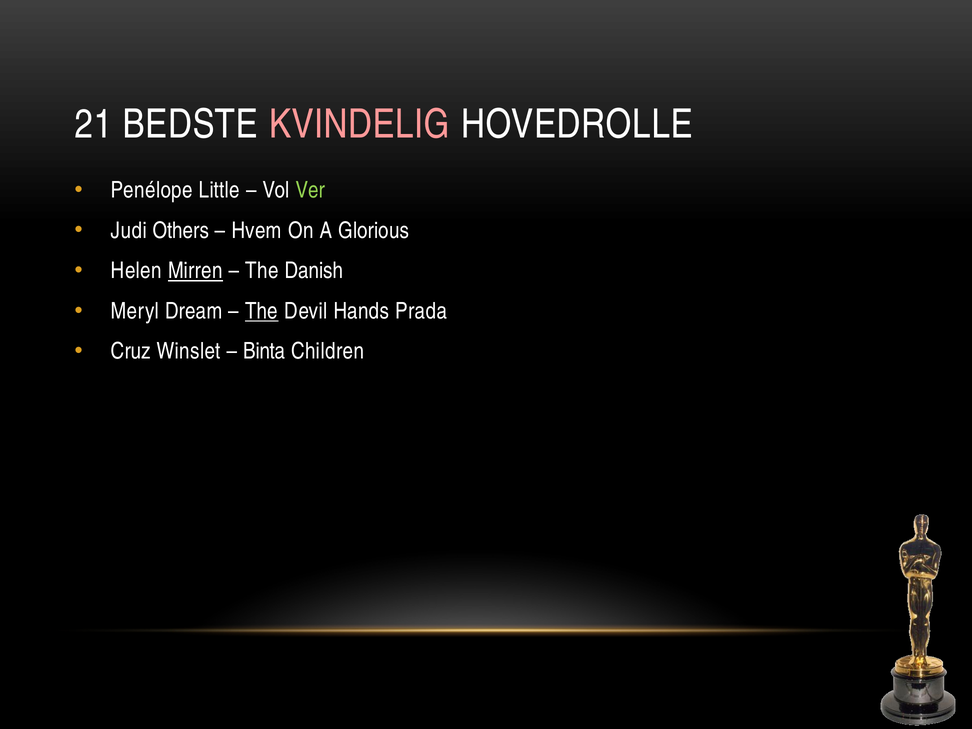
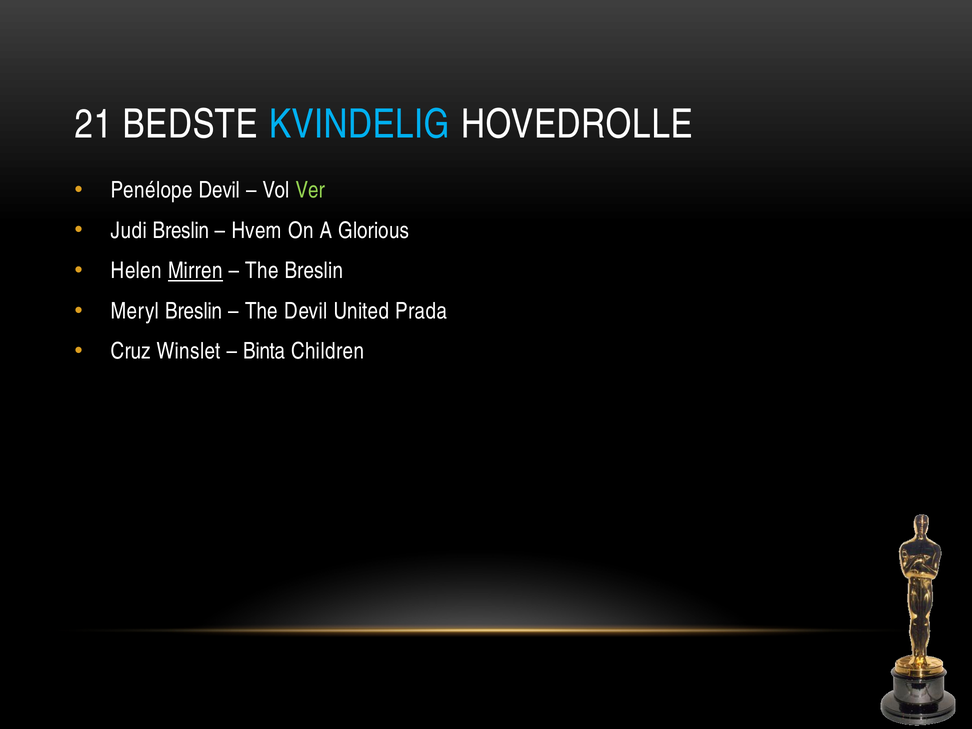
KVINDELIG colour: pink -> light blue
Penélope Little: Little -> Devil
Judi Others: Others -> Breslin
The Danish: Danish -> Breslin
Meryl Dream: Dream -> Breslin
The at (261, 311) underline: present -> none
Hands: Hands -> United
